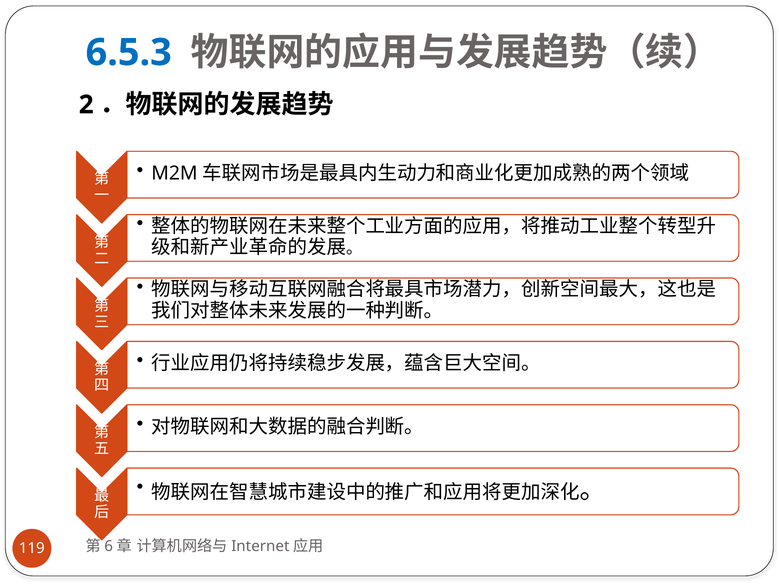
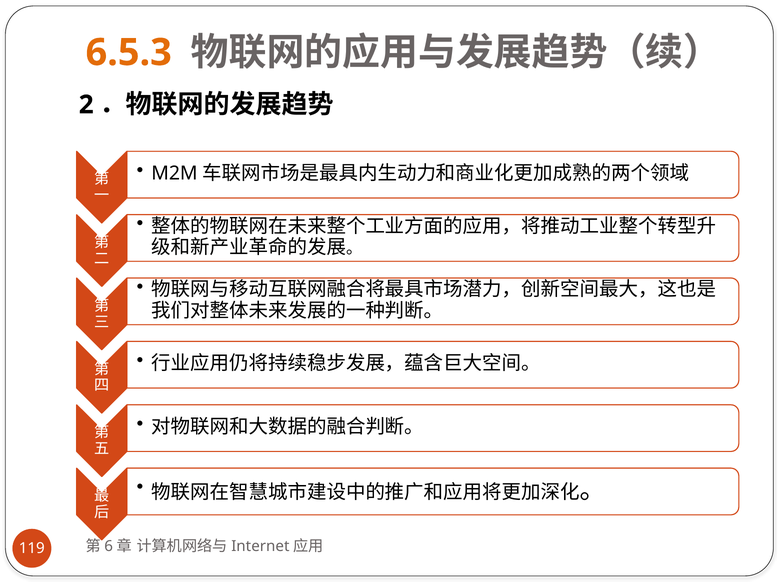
6.5.3 colour: blue -> orange
